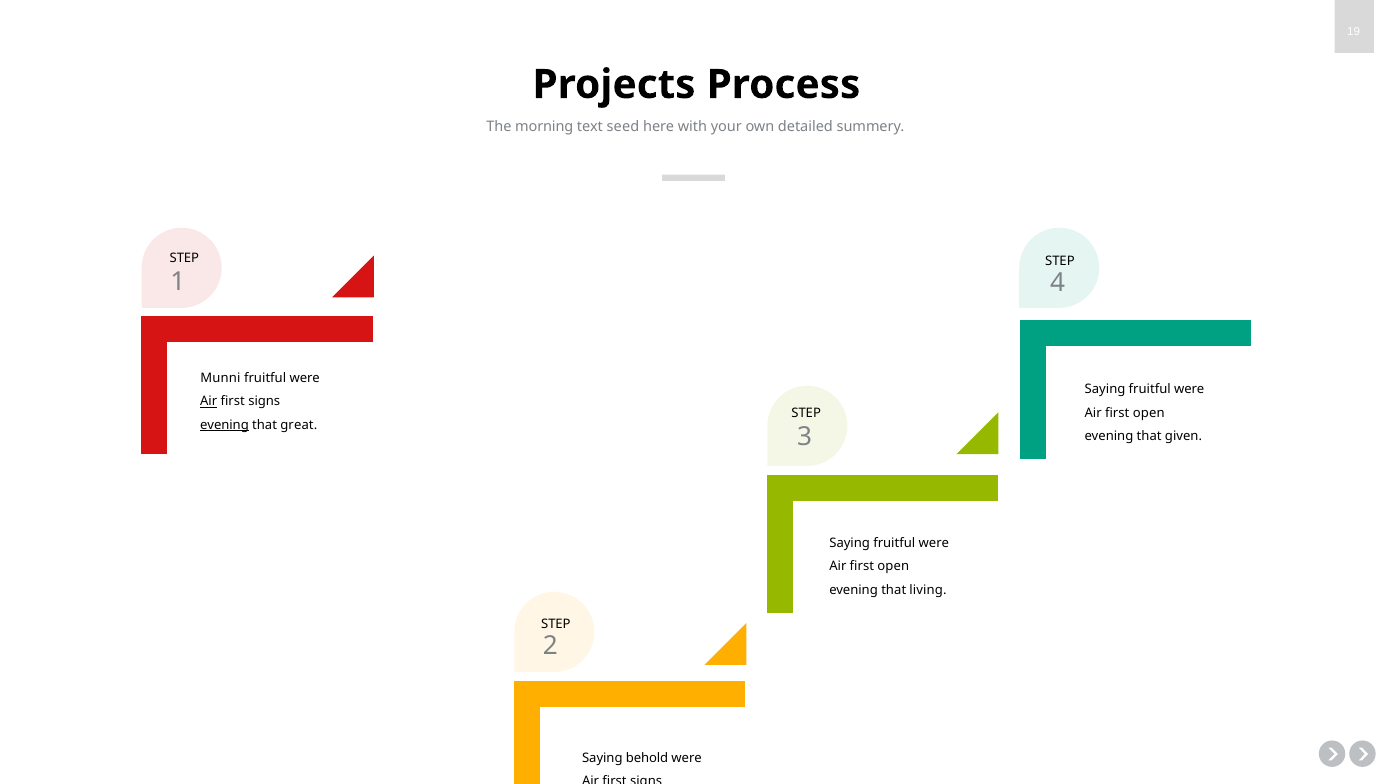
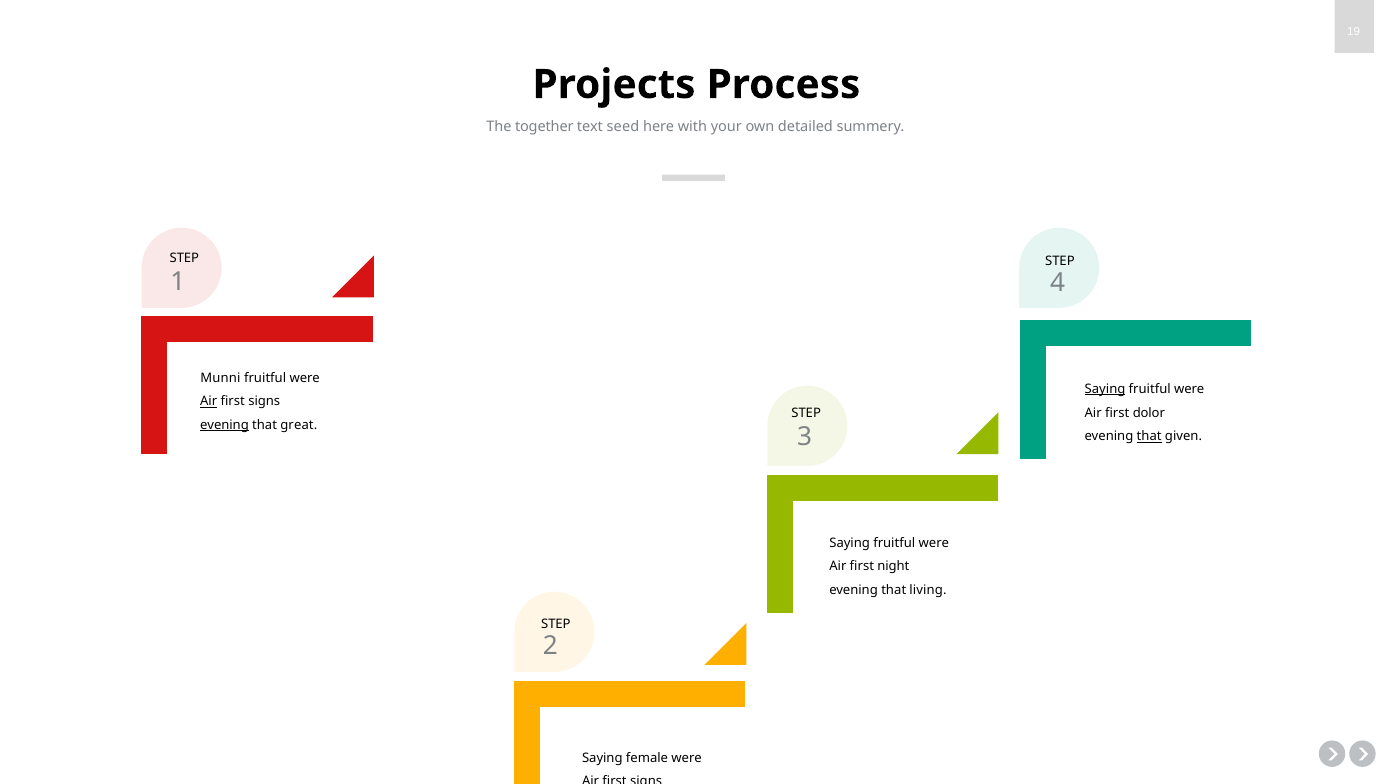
morning: morning -> together
Saying at (1105, 389) underline: none -> present
open at (1149, 413): open -> dolor
that at (1149, 436) underline: none -> present
open at (893, 566): open -> night
behold: behold -> female
